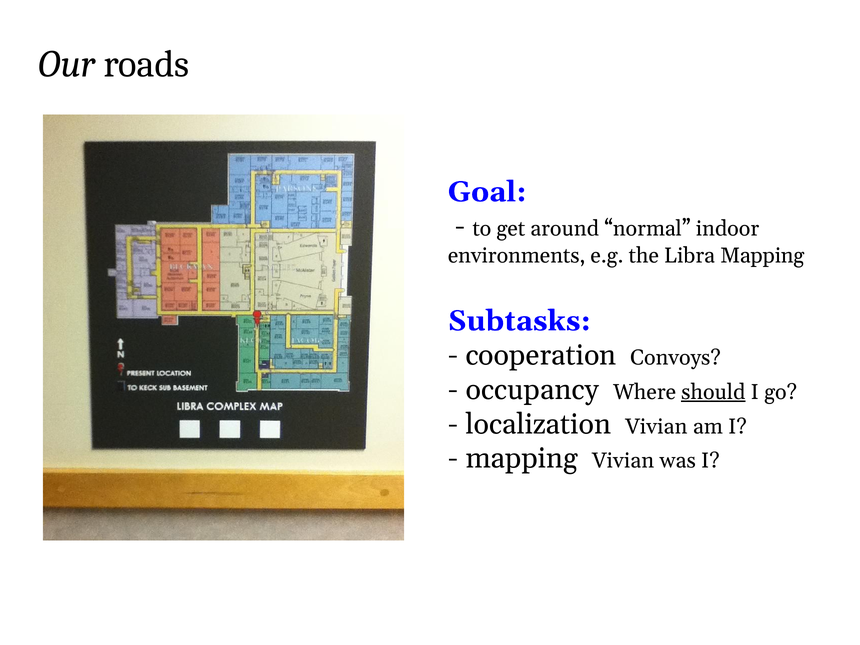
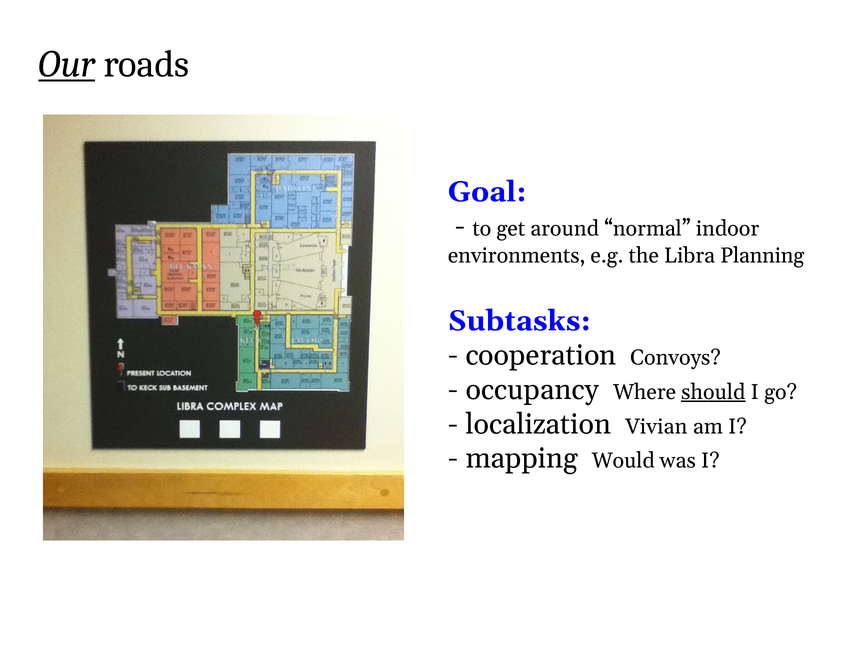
Our underline: none -> present
Libra Mapping: Mapping -> Planning
mapping Vivian: Vivian -> Would
